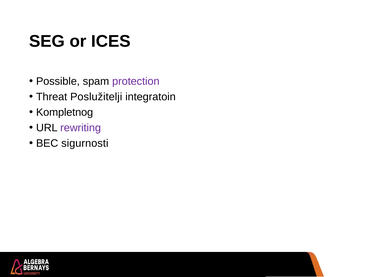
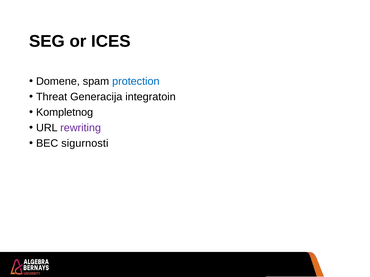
Possible: Possible -> Domene
protection colour: purple -> blue
Poslužitelji: Poslužitelji -> Generacija
